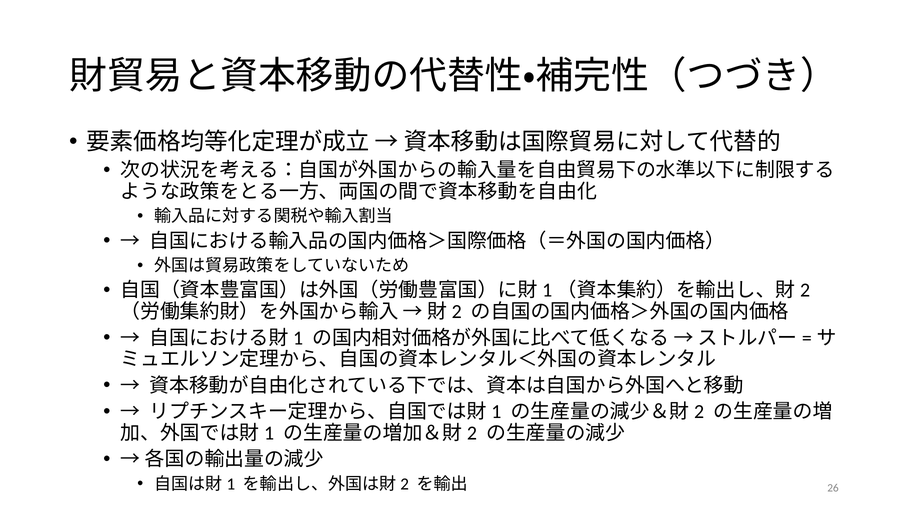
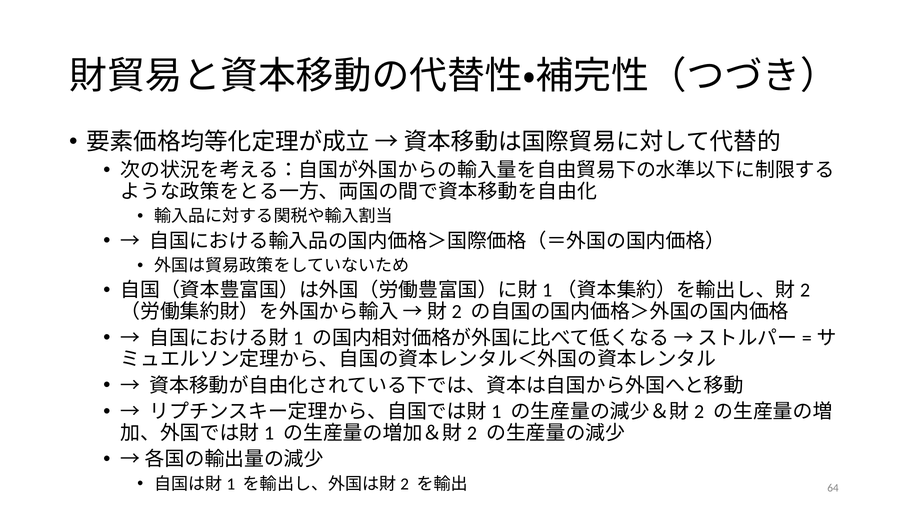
26: 26 -> 64
